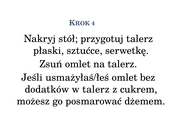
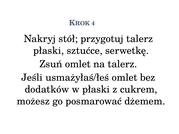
w talerz: talerz -> płaski
